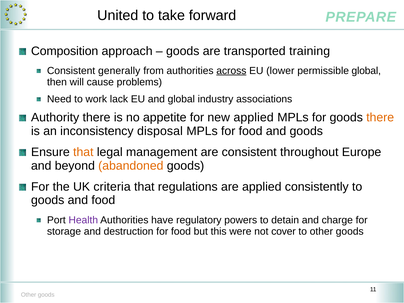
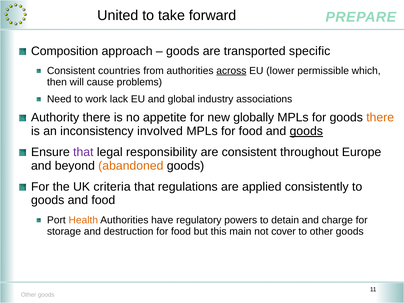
training: training -> specific
generally: generally -> countries
permissible global: global -> which
new applied: applied -> globally
disposal: disposal -> involved
goods at (306, 131) underline: none -> present
that at (83, 152) colour: orange -> purple
management: management -> responsibility
Health colour: purple -> orange
were: were -> main
